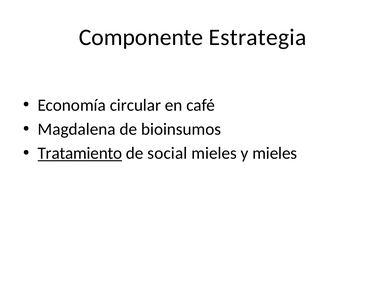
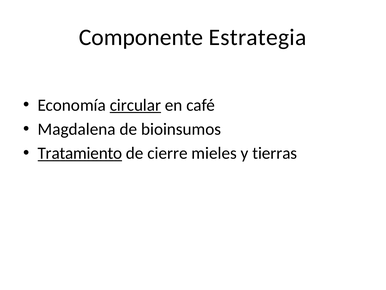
circular underline: none -> present
social: social -> cierre
y mieles: mieles -> tierras
